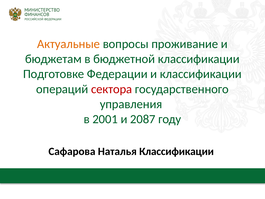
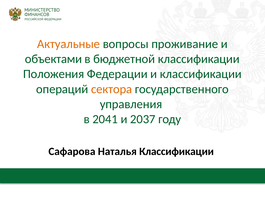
бюджетам: бюджетам -> объектами
Подготовке: Подготовке -> Положения
сектора colour: red -> orange
2001: 2001 -> 2041
2087: 2087 -> 2037
